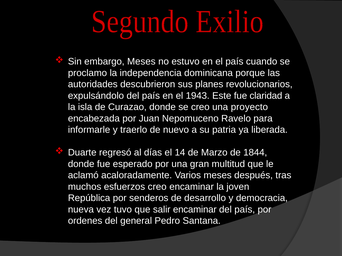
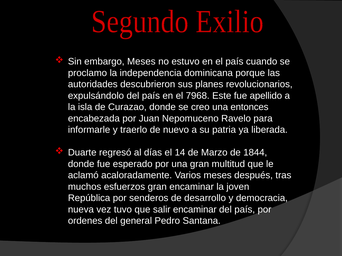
1943: 1943 -> 7968
claridad: claridad -> apellido
proyecto: proyecto -> entonces
esfuerzos creo: creo -> gran
